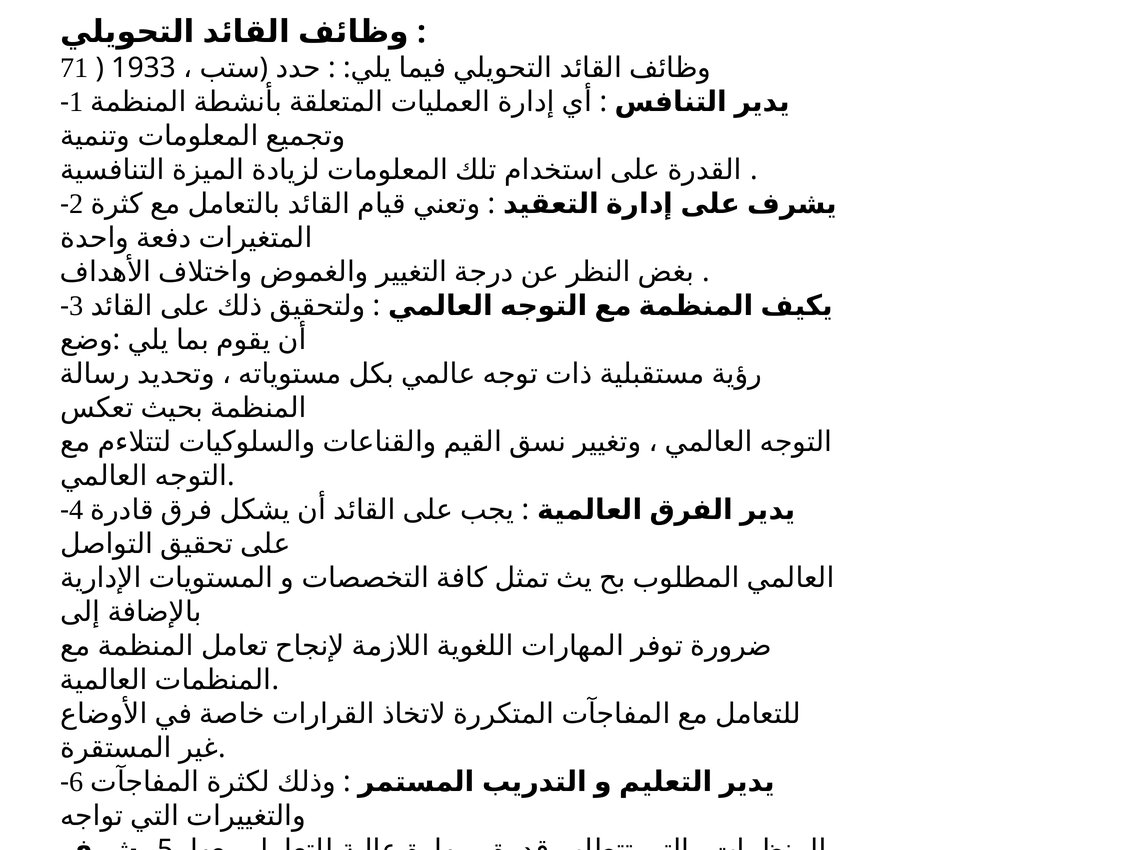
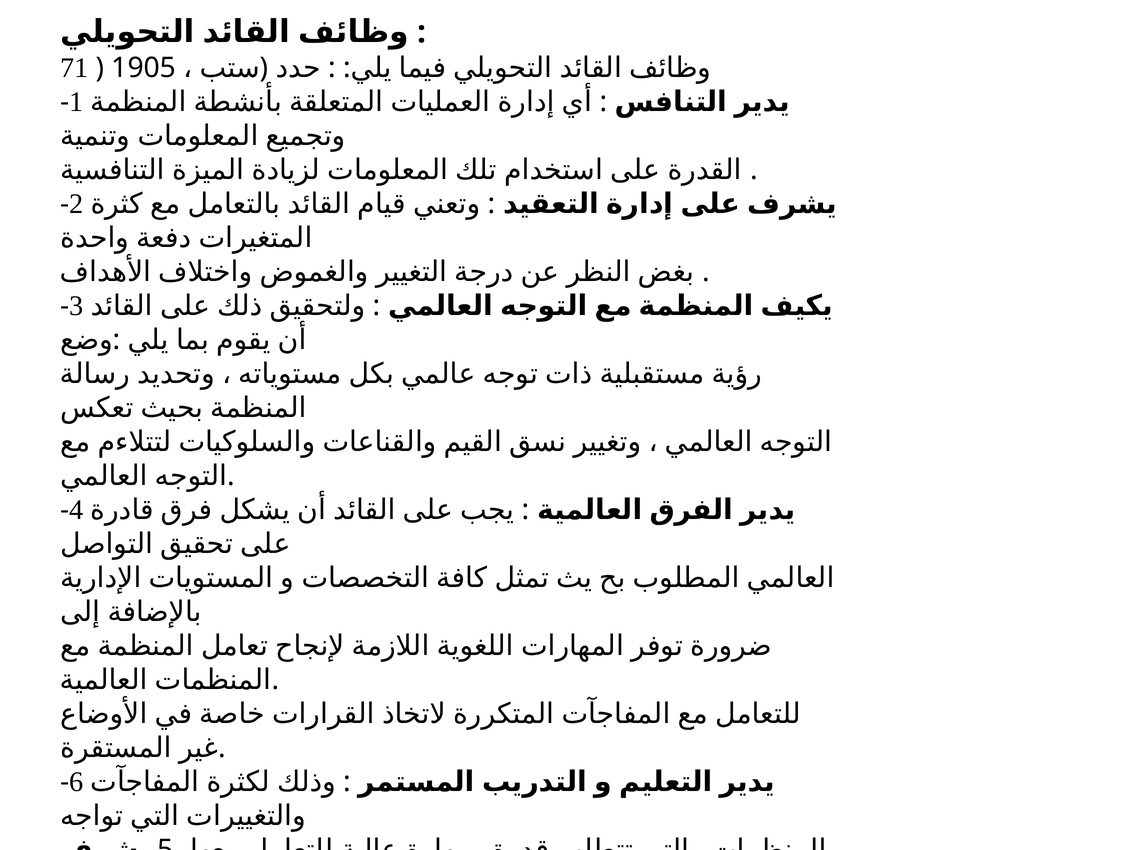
1933: 1933 -> 1905
